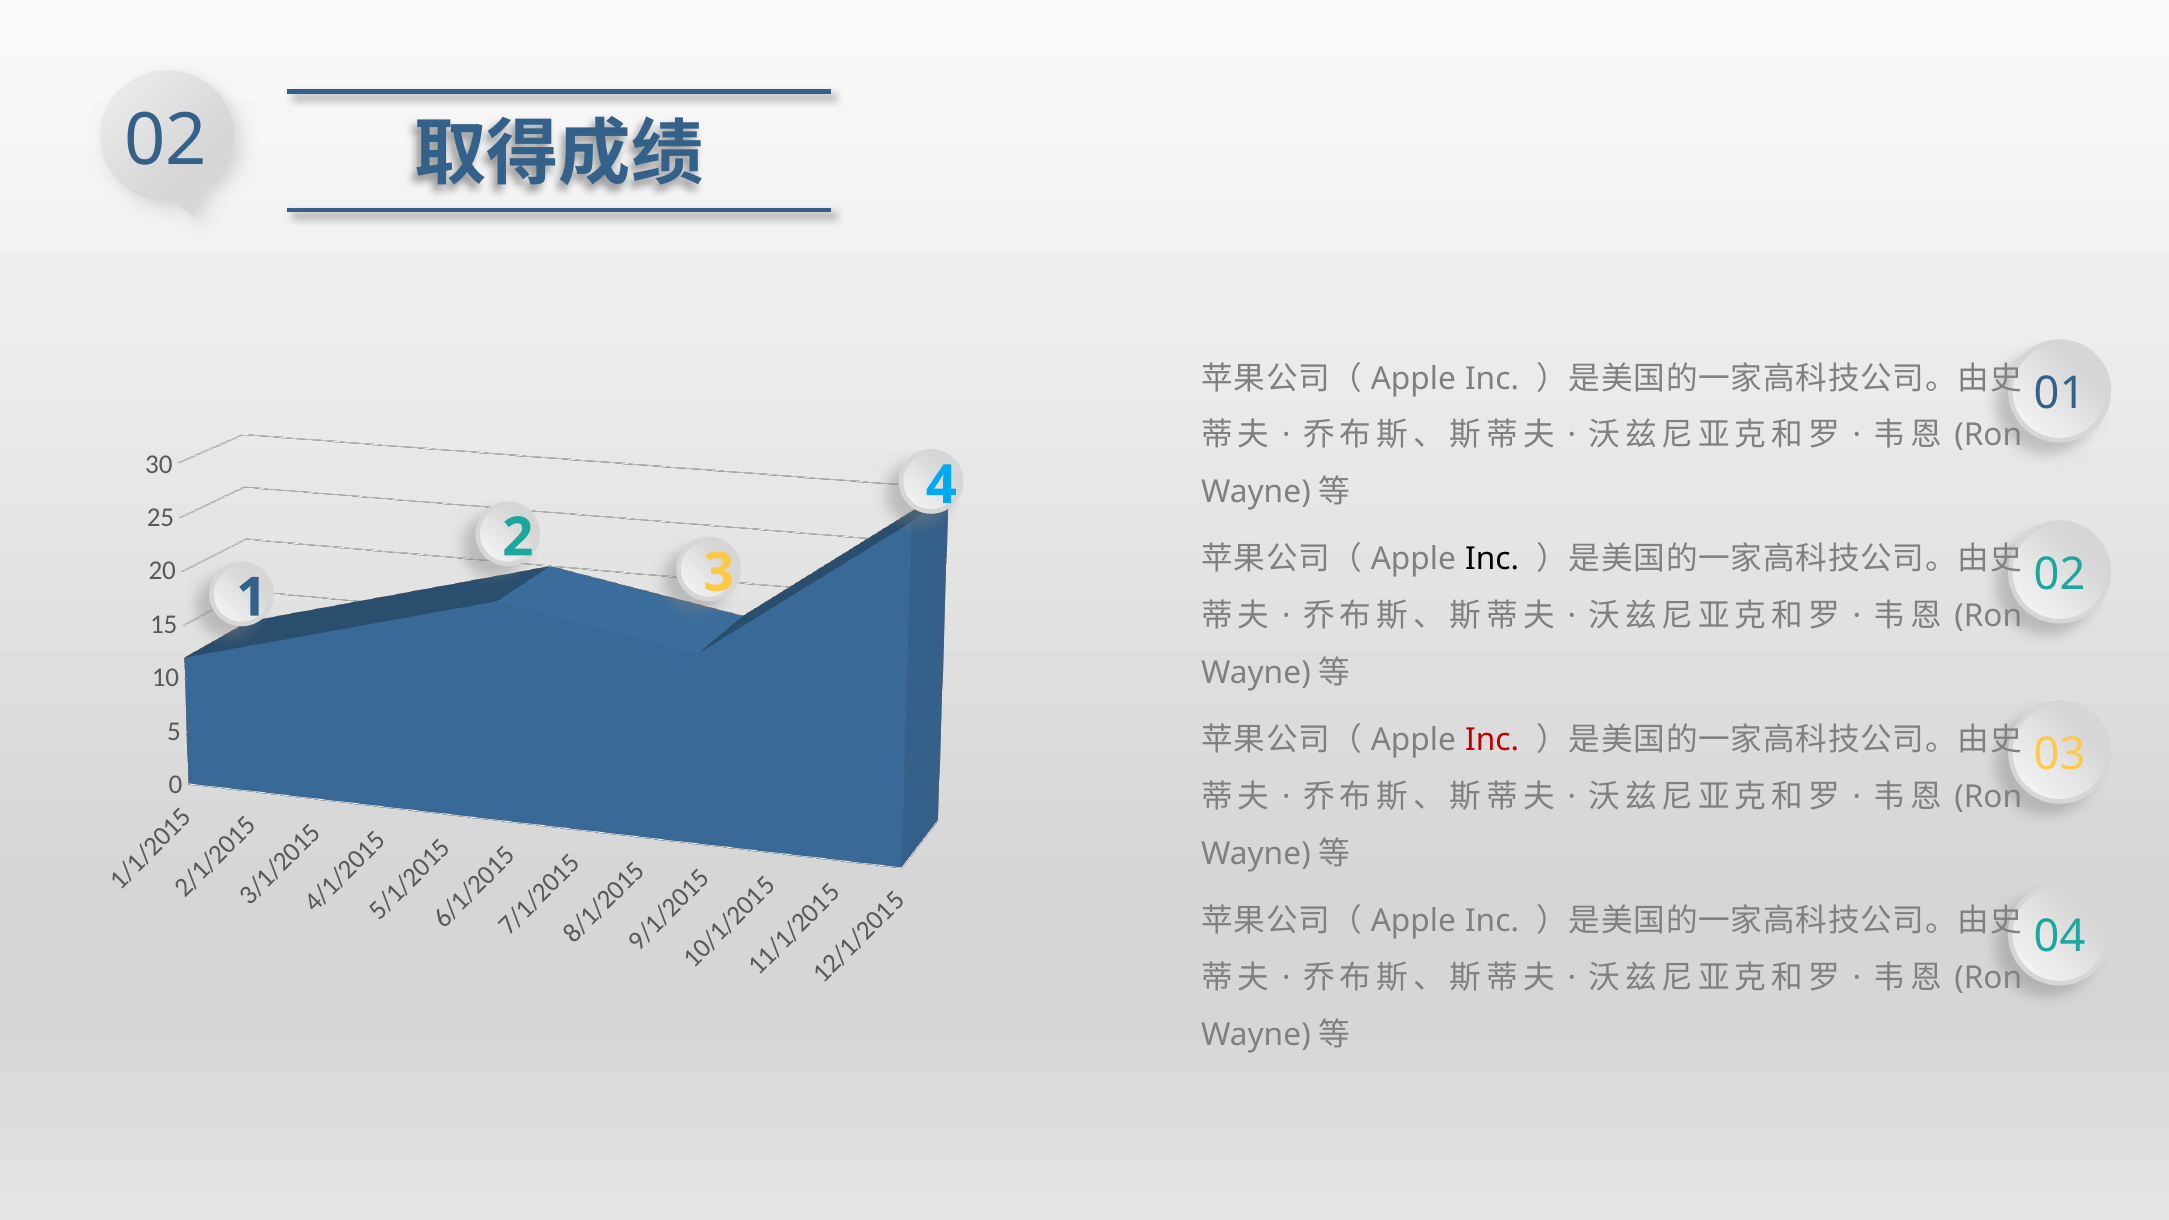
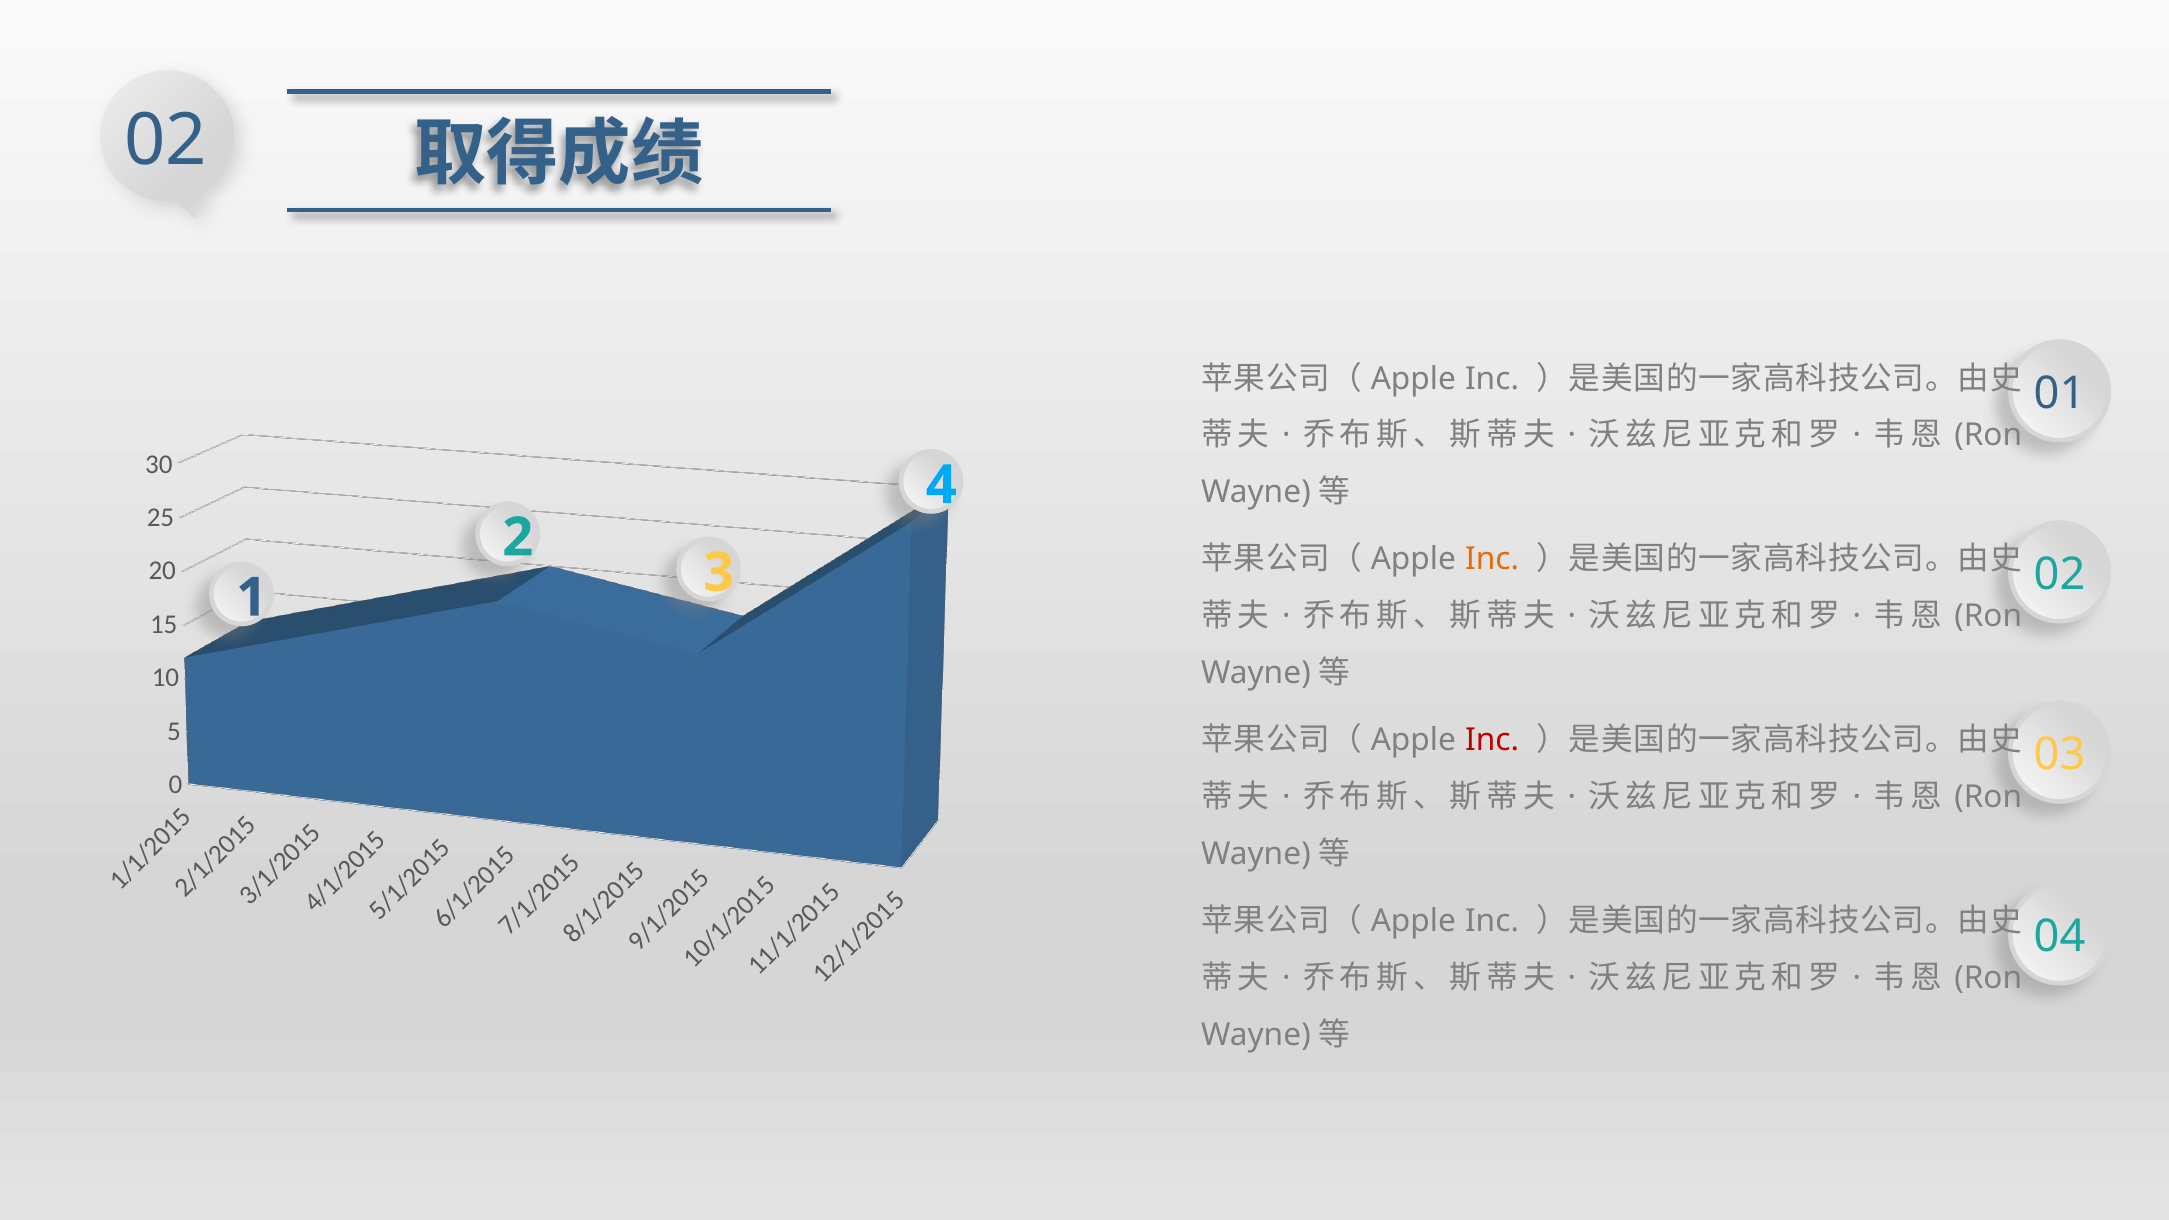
Inc at (1492, 559) colour: black -> orange
